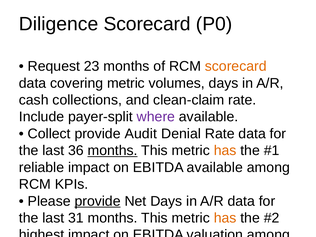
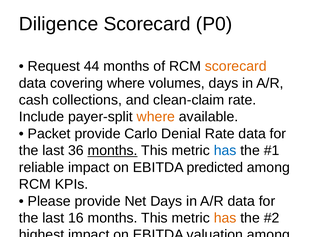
23: 23 -> 44
covering metric: metric -> where
where at (156, 117) colour: purple -> orange
Collect at (49, 134): Collect -> Packet
Audit: Audit -> Carlo
has at (225, 151) colour: orange -> blue
EBITDA available: available -> predicted
provide at (98, 201) underline: present -> none
31: 31 -> 16
